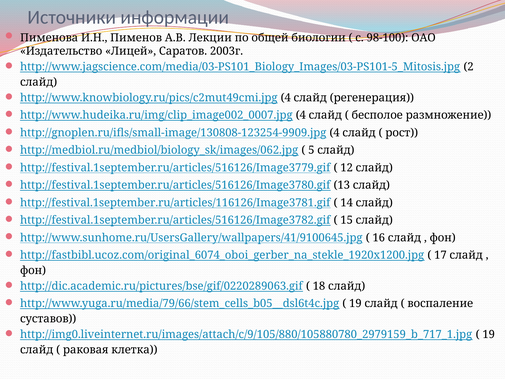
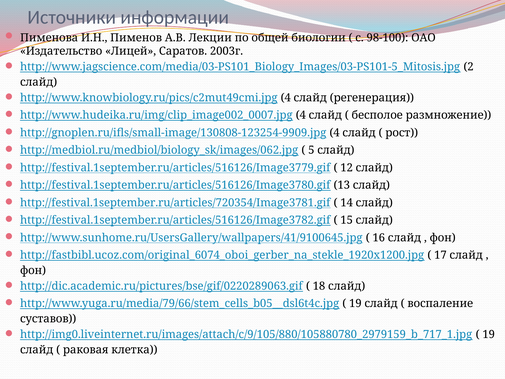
http://festival.1september.ru/articles/116126/Image3781.gif: http://festival.1september.ru/articles/116126/Image3781.gif -> http://festival.1september.ru/articles/720354/Image3781.gif
